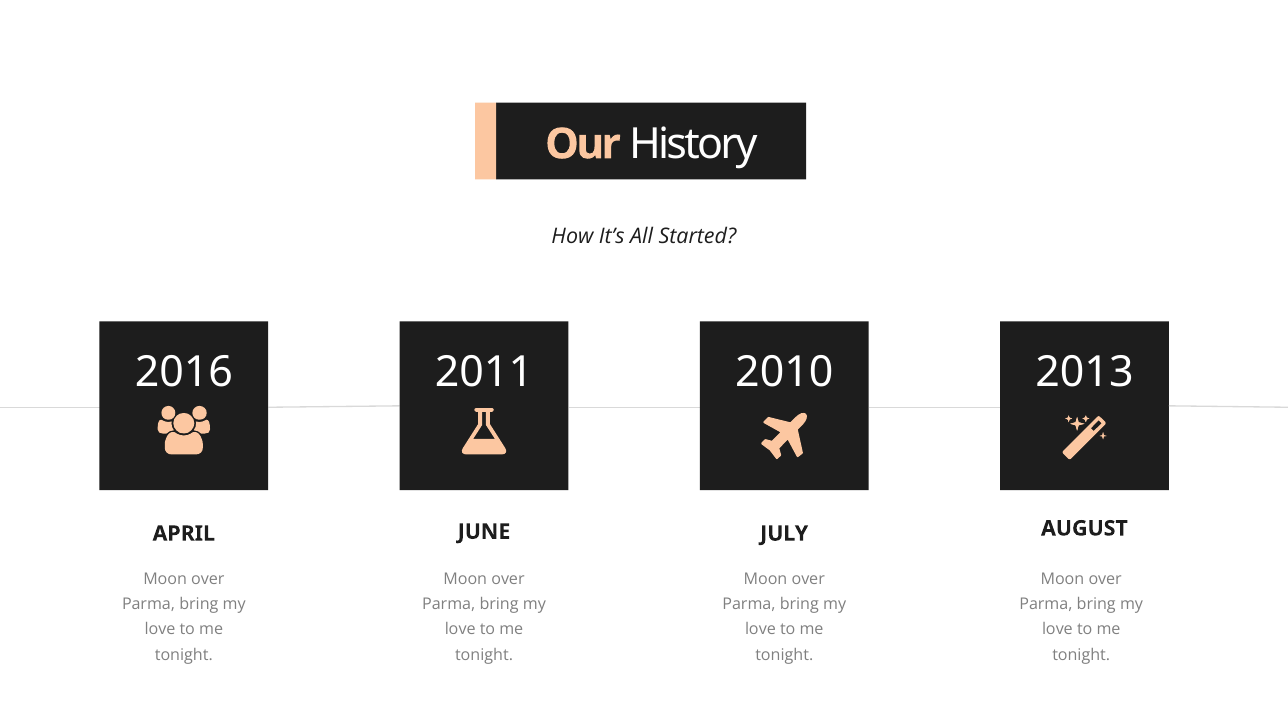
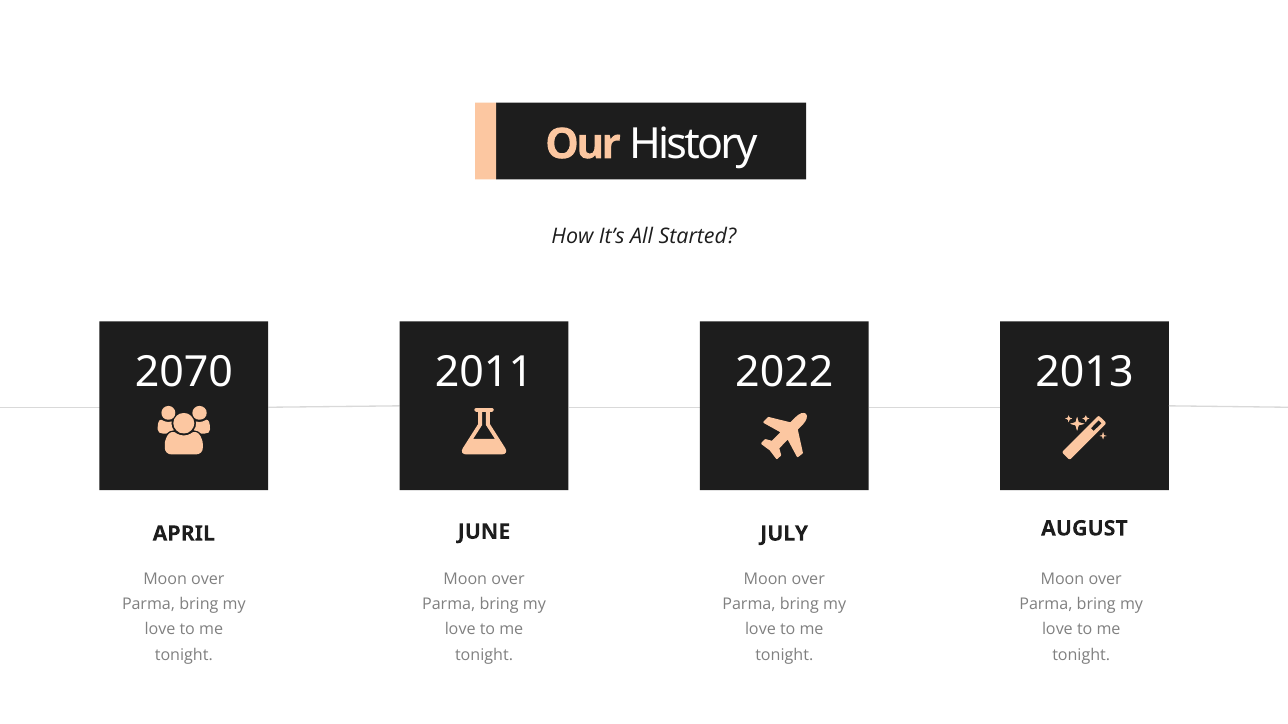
2016: 2016 -> 2070
2010: 2010 -> 2022
